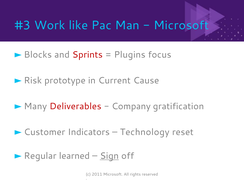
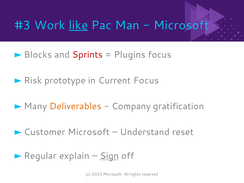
like underline: none -> present
Current Cause: Cause -> Focus
Deliverables colour: red -> orange
Indicators at (89, 132): Indicators -> Microsoft
Technology: Technology -> Understand
learned: learned -> explain
